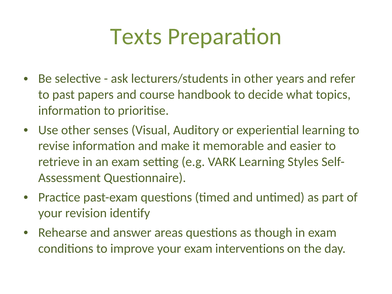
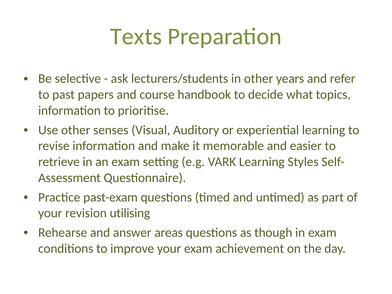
identify: identify -> utilising
interventions: interventions -> achievement
